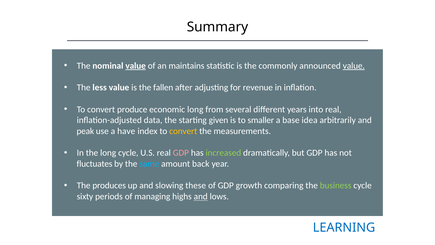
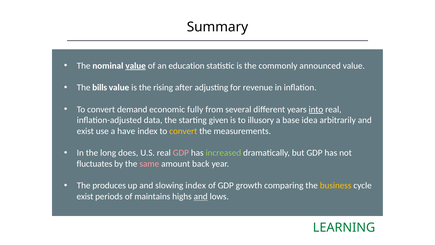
maintains: maintains -> education
value at (354, 66) underline: present -> none
less: less -> bills
fallen: fallen -> rising
produce: produce -> demand
economic long: long -> fully
into underline: none -> present
smaller: smaller -> illusory
peak at (85, 131): peak -> exist
long cycle: cycle -> does
same colour: light blue -> pink
slowing these: these -> index
business colour: light green -> yellow
sixty at (85, 196): sixty -> exist
managing: managing -> maintains
LEARNING colour: blue -> green
